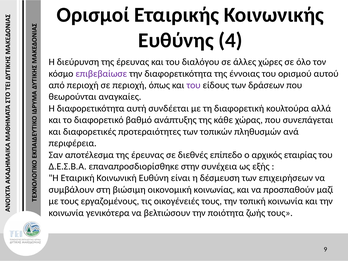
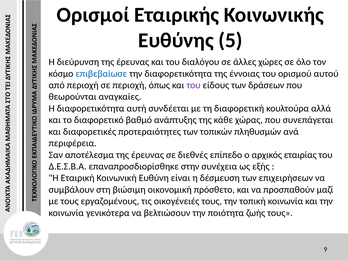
4: 4 -> 5
επιβεβαίωσε colour: purple -> blue
κοινωνίας: κοινωνίας -> πρόσθετο
